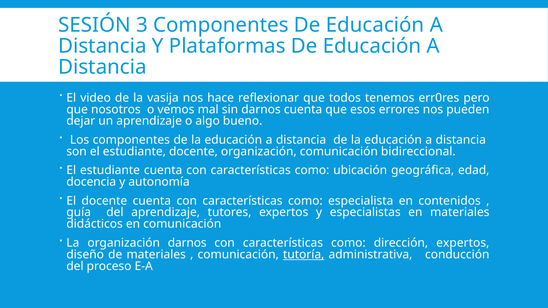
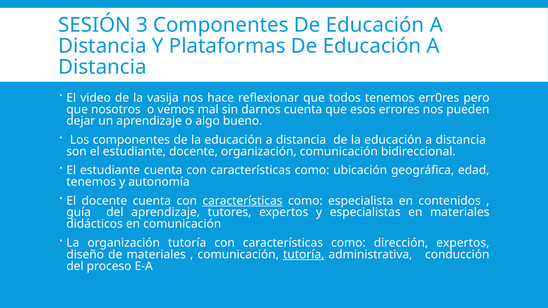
docencia at (91, 182): docencia -> tenemos
características at (243, 201) underline: none -> present
organización darnos: darnos -> tutoría
